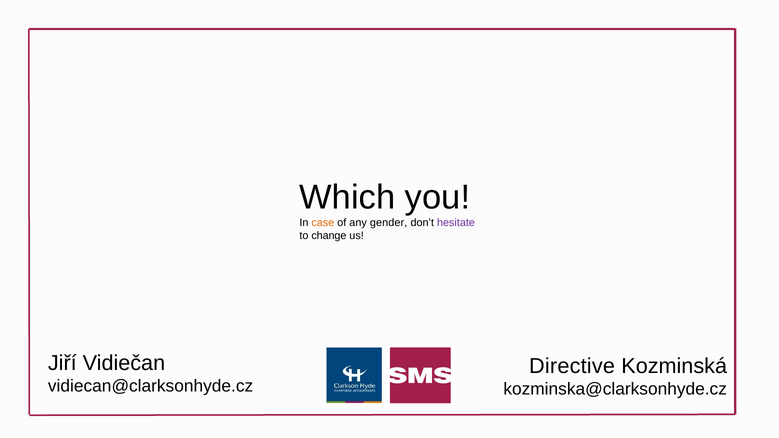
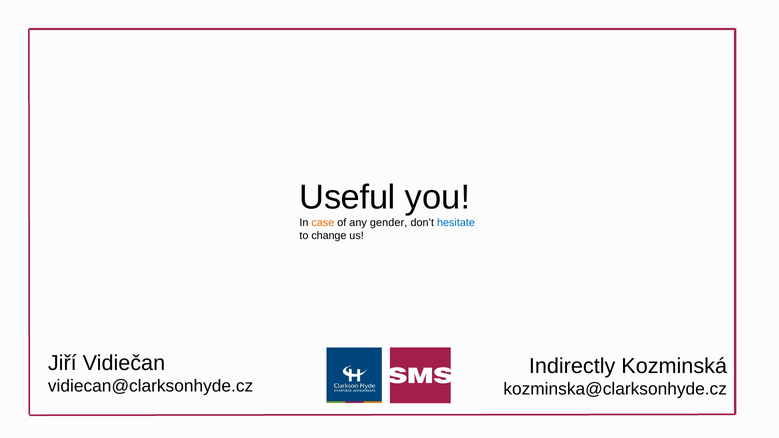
Which: Which -> Useful
hesitate colour: purple -> blue
Directive: Directive -> Indirectly
